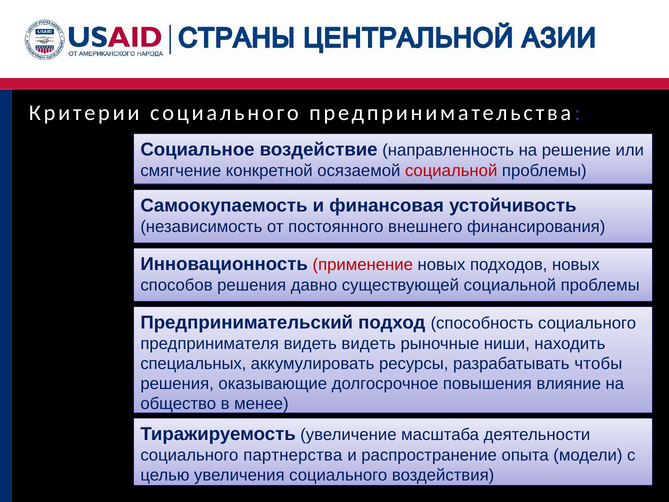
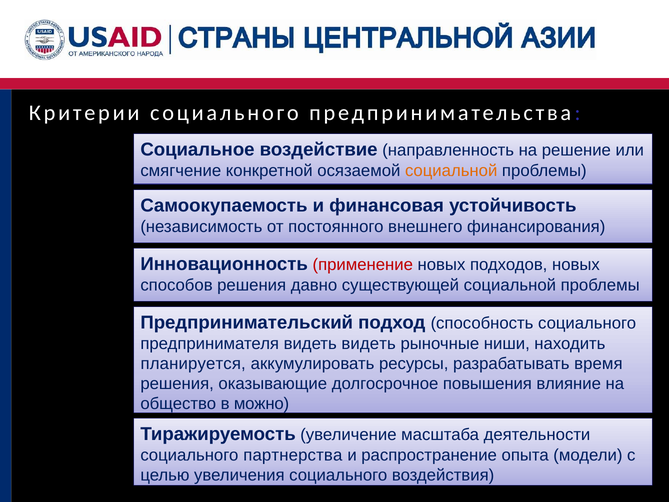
социальной at (451, 171) colour: red -> orange
специальных: специальных -> планируется
чтобы: чтобы -> время
менее: менее -> можно
